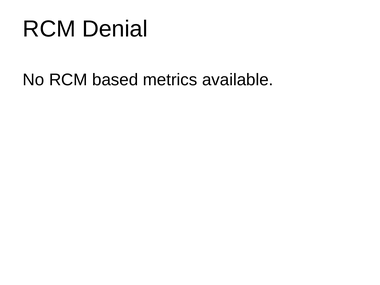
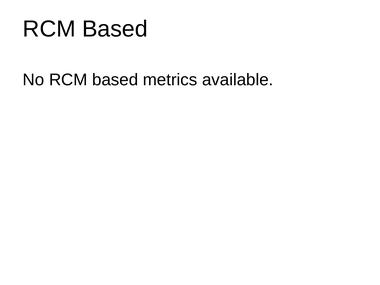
Denial at (115, 29): Denial -> Based
